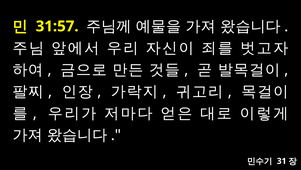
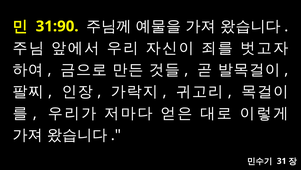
31:57: 31:57 -> 31:90
